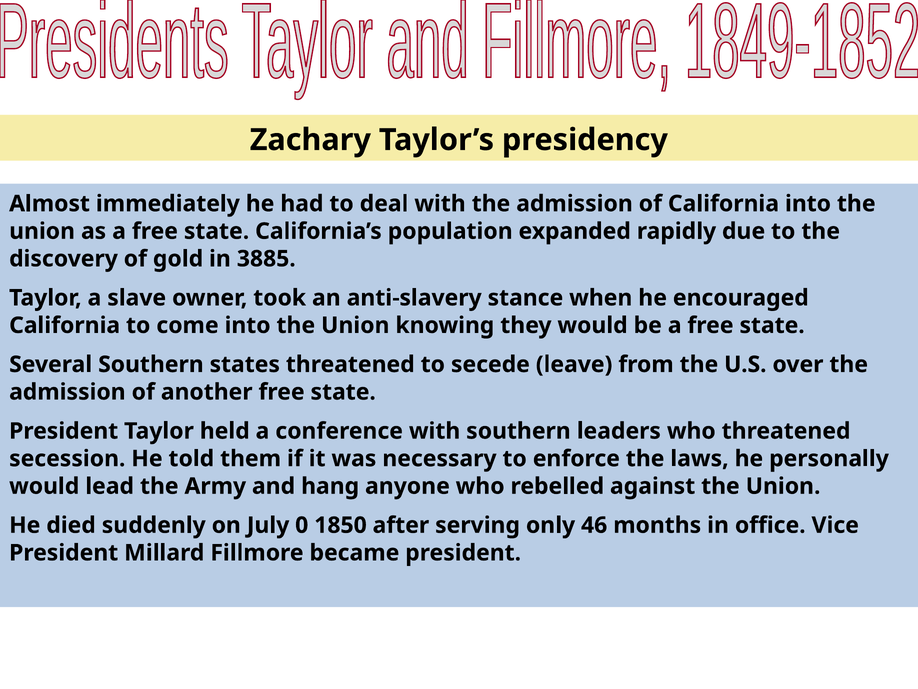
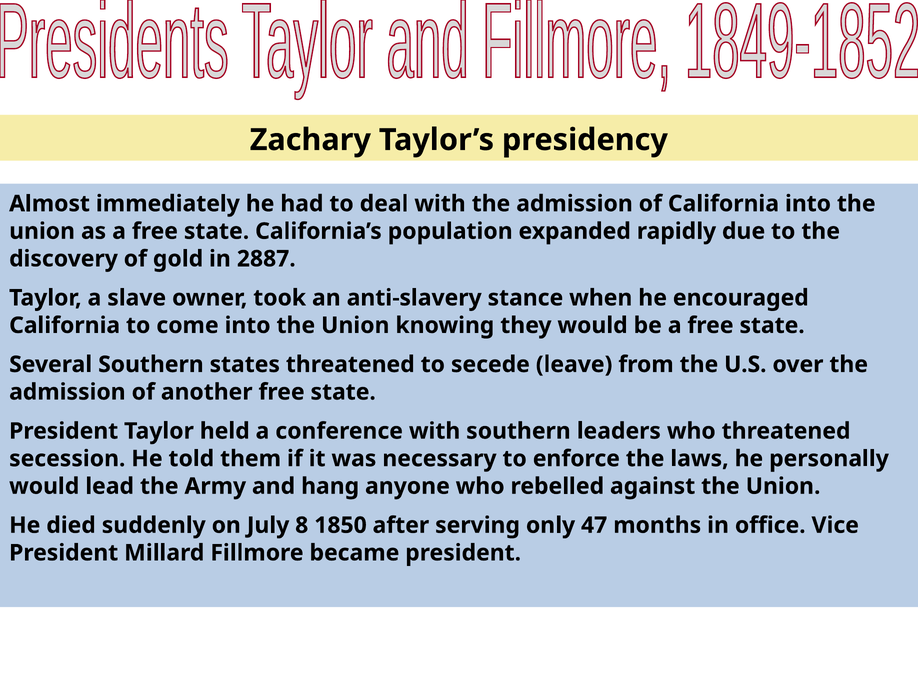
3885: 3885 -> 2887
0: 0 -> 8
46: 46 -> 47
